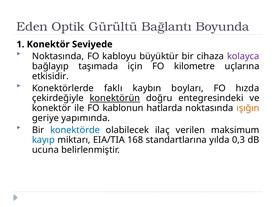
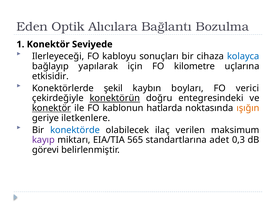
Gürültü: Gürültü -> Alıcılara
Boyunda: Boyunda -> Bozulma
Noktasında at (58, 56): Noktasında -> Ilerleyeceği
büyüktür: büyüktür -> sonuçları
kolayca colour: purple -> blue
taşımada: taşımada -> yapılarak
faklı: faklı -> şekil
hızda: hızda -> verici
konektör at (52, 108) underline: none -> present
yapımında: yapımında -> iletkenlere
kayıp colour: blue -> purple
168: 168 -> 565
yılda: yılda -> adet
ucuna: ucuna -> görevi
